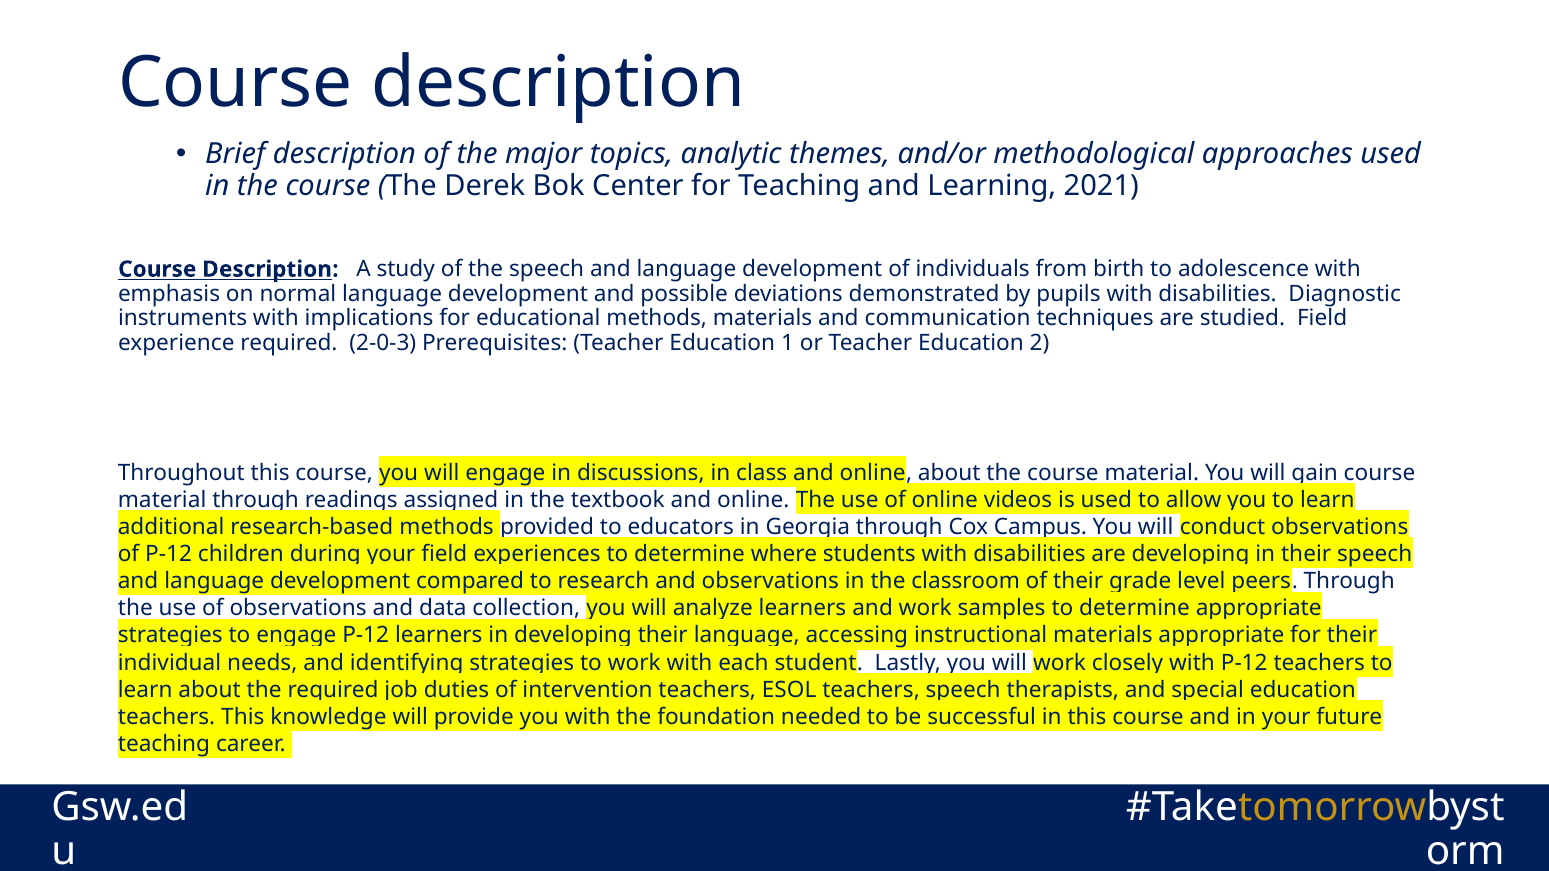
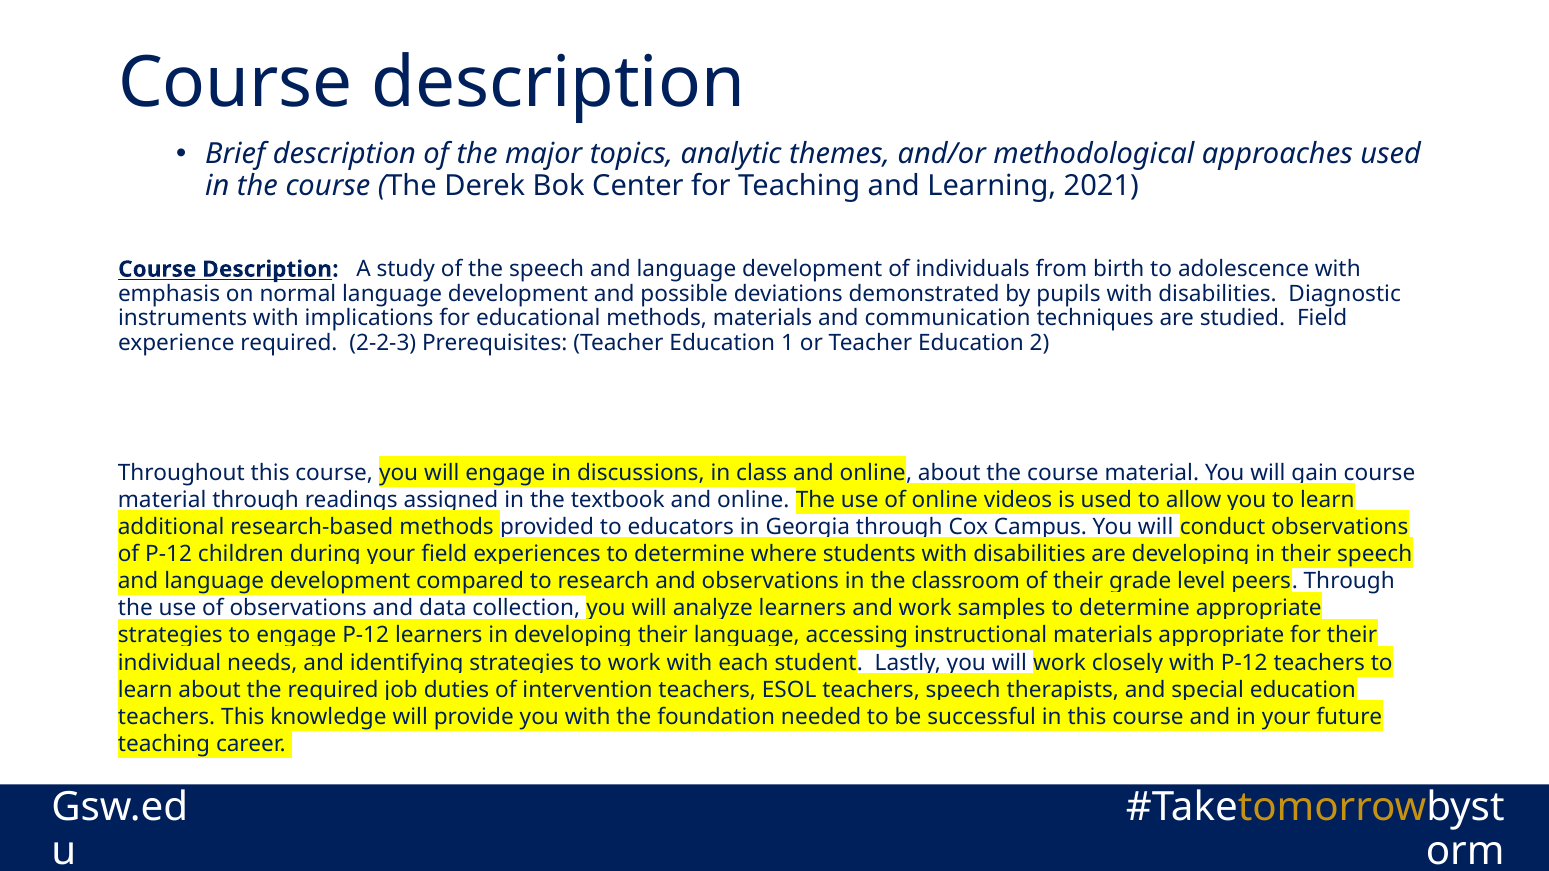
2-0-3: 2-0-3 -> 2-2-3
